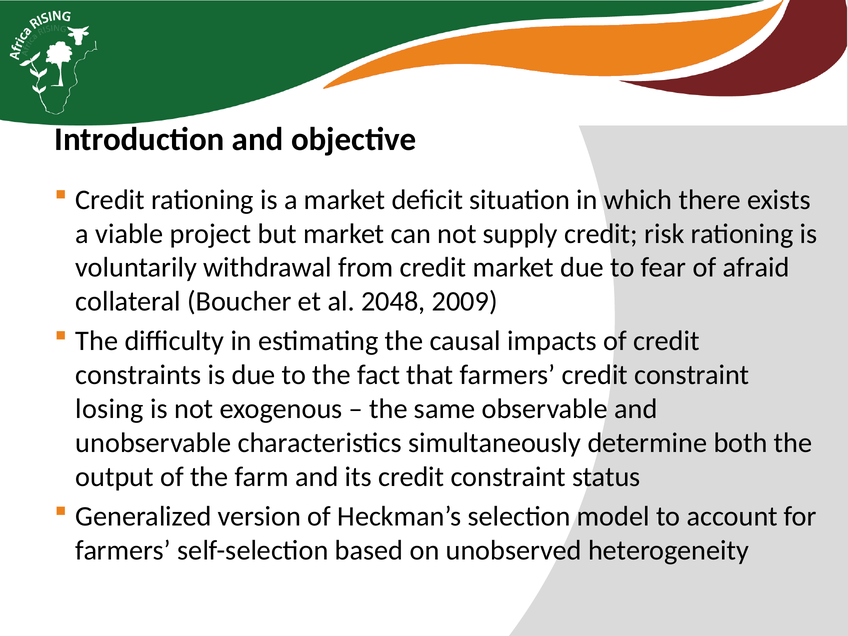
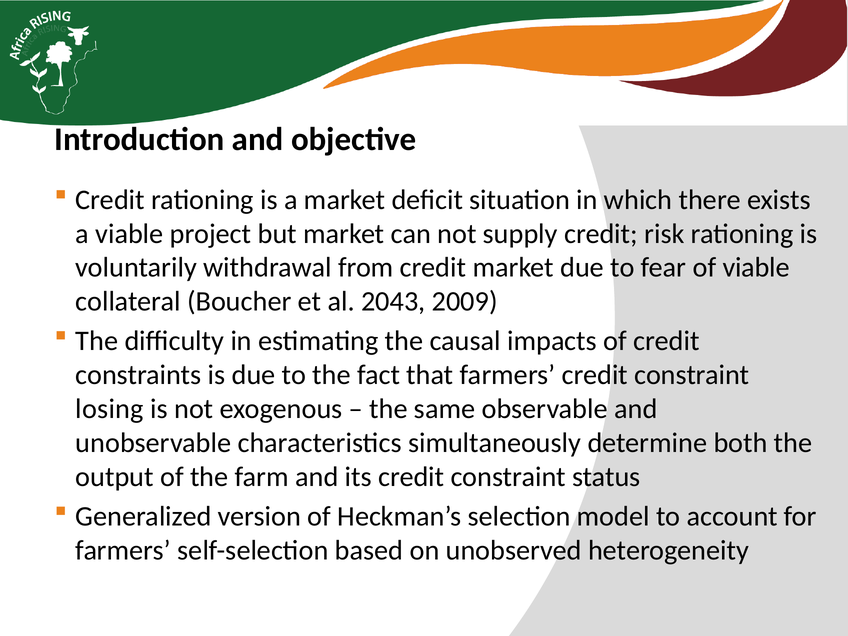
of afraid: afraid -> viable
2048: 2048 -> 2043
